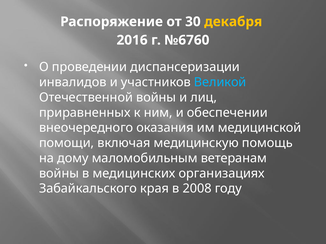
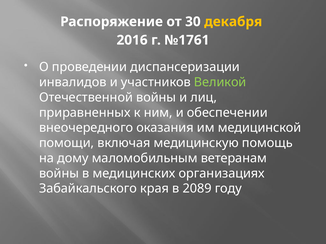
№6760: №6760 -> №1761
Великой colour: light blue -> light green
2008: 2008 -> 2089
